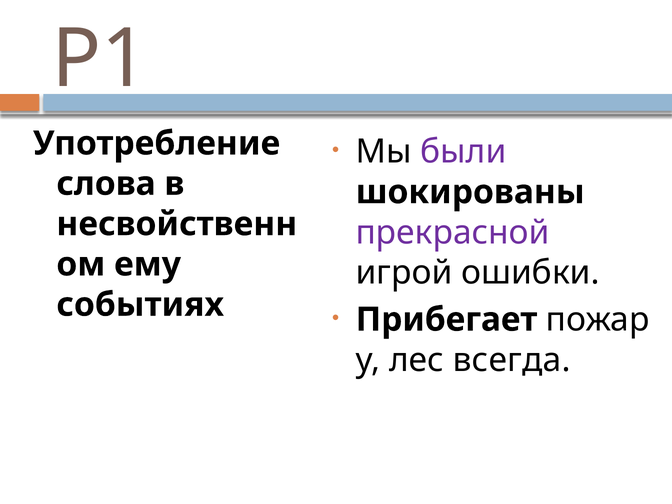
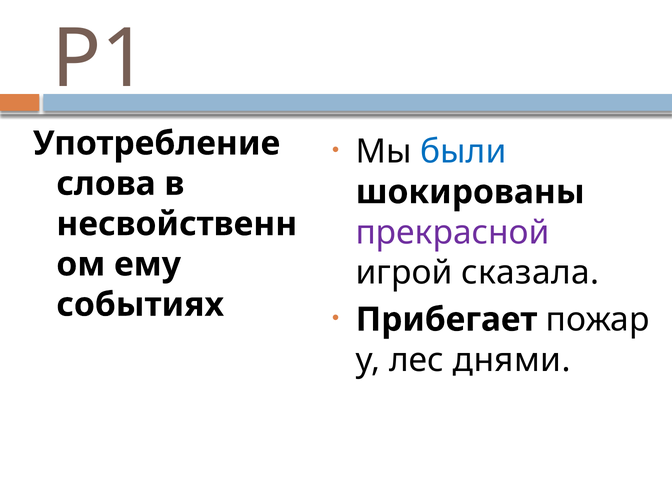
были colour: purple -> blue
ошибки: ошибки -> сказала
всегда: всегда -> днями
